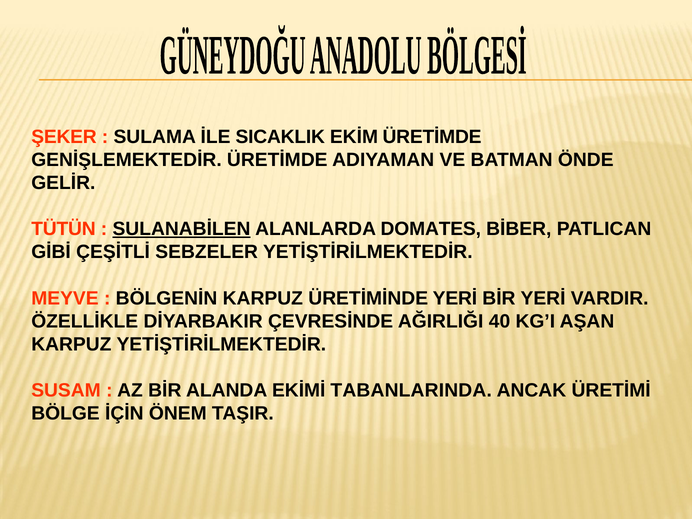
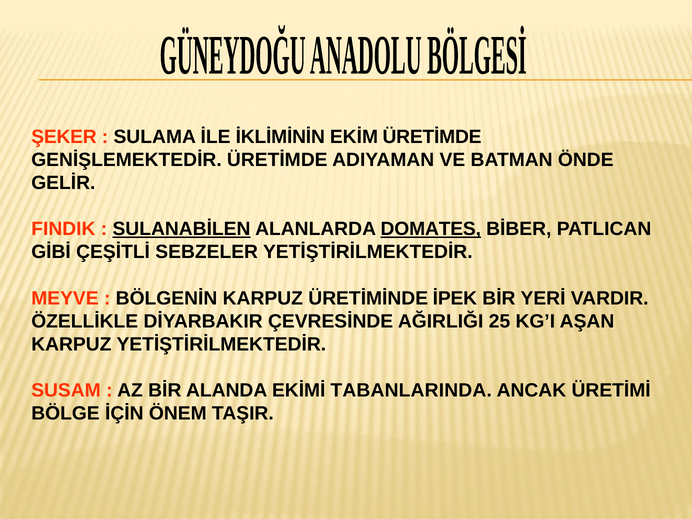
SICAKLIK: SICAKLIK -> İKLİMİNİN
TÜTÜN: TÜTÜN -> FINDIK
DOMATES underline: none -> present
ÜRETİMİNDE YERİ: YERİ -> İPEK
40: 40 -> 25
